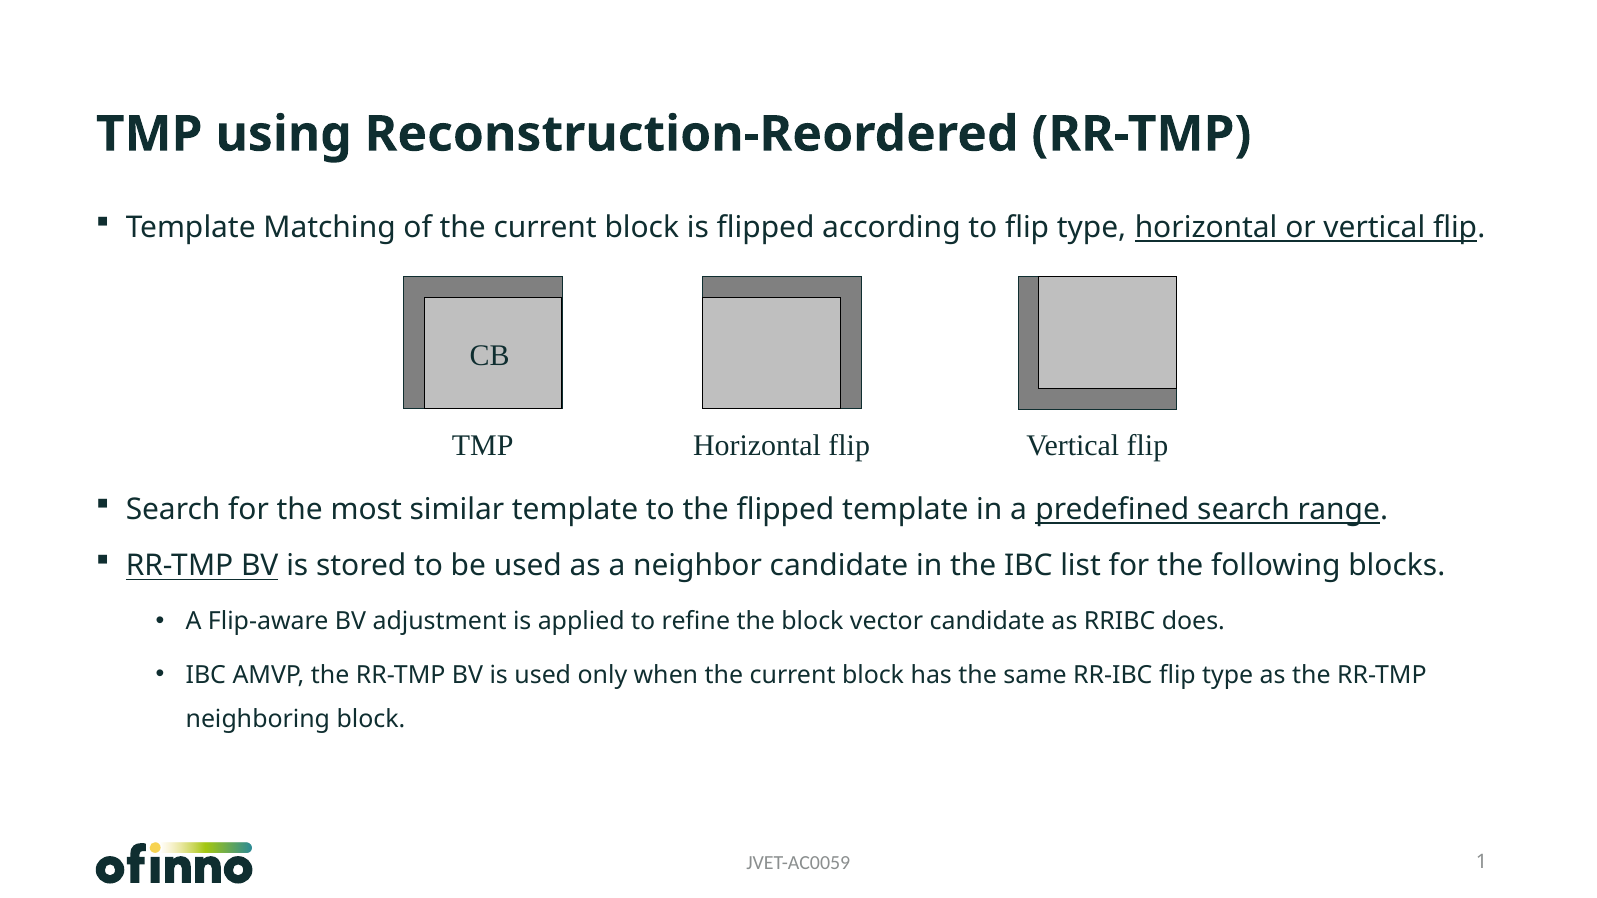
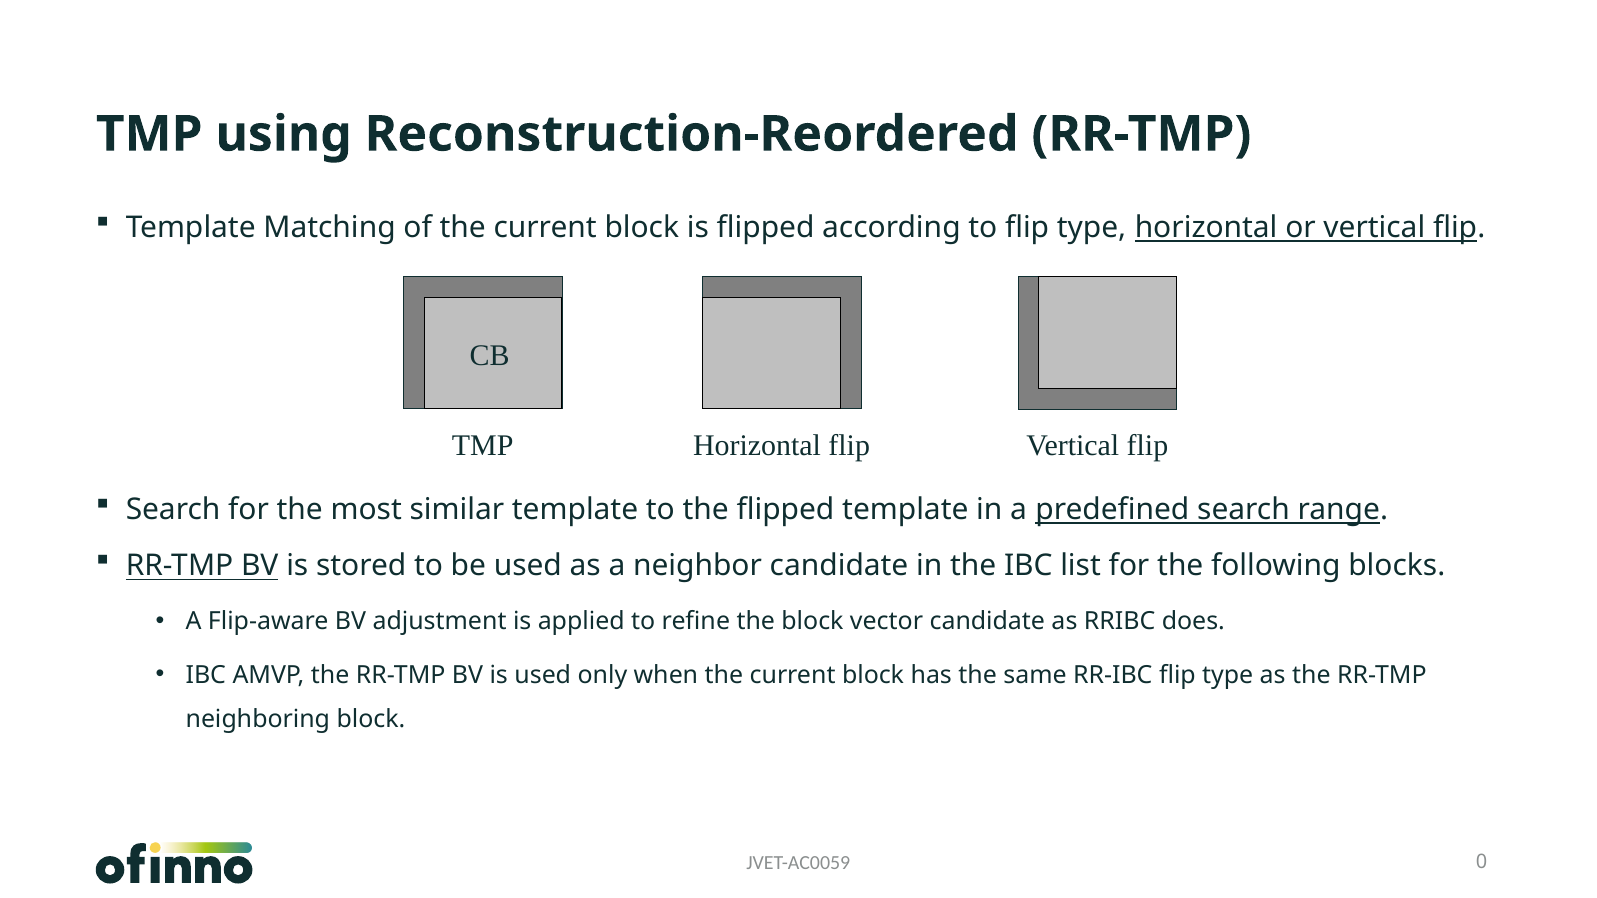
1: 1 -> 0
